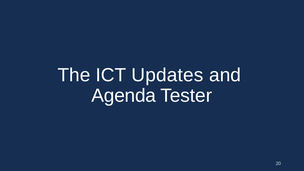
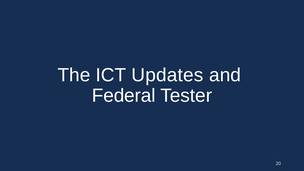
Agenda: Agenda -> Federal
